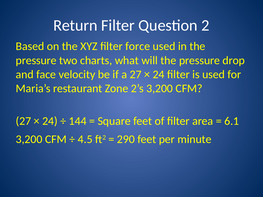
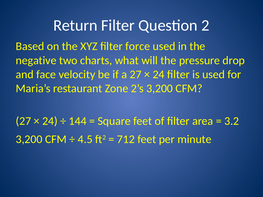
pressure at (36, 60): pressure -> negative
6.1: 6.1 -> 3.2
290: 290 -> 712
